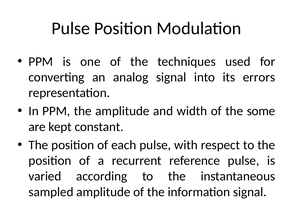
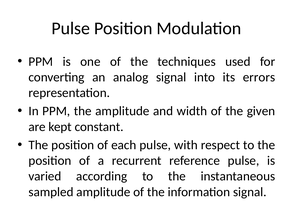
some: some -> given
